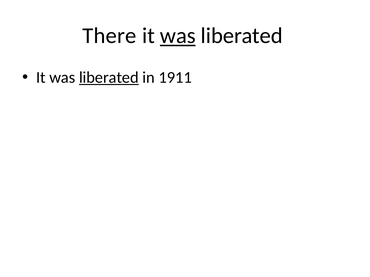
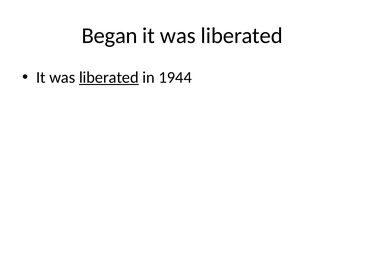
There: There -> Began
was at (178, 36) underline: present -> none
1911: 1911 -> 1944
